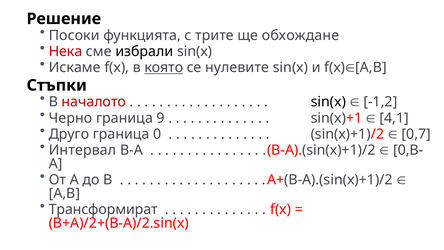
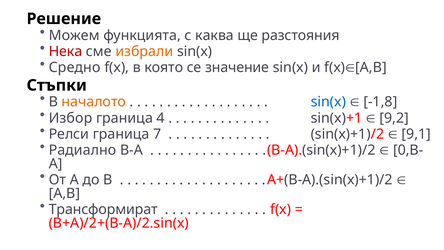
Посоки: Посоки -> Можем
трите: трите -> каква
обхождане: обхождане -> разстояния
избрали colour: black -> orange
Искаме: Искаме -> Средно
която underline: present -> none
нулевите: нулевите -> значение
началото colour: red -> orange
sin(x at (328, 102) colour: black -> blue
-1,2: -1,2 -> -1,8
Черно: Черно -> Избор
9: 9 -> 4
4,1: 4,1 -> 9,2
Друго: Друго -> Релси
0: 0 -> 7
0,7: 0,7 -> 9,1
Интервал: Интервал -> Радиално
